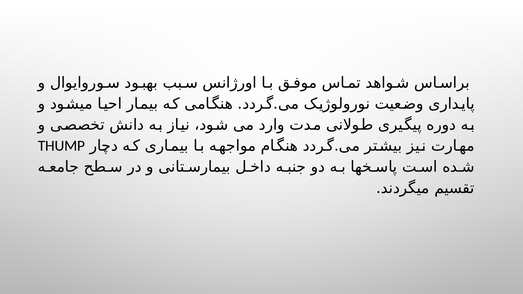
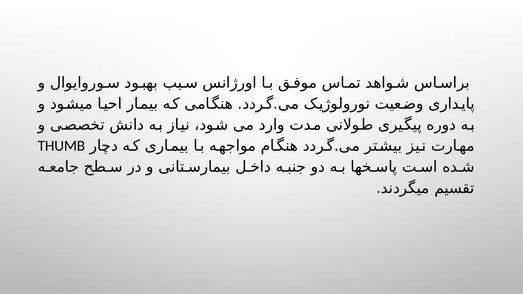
THUMP: THUMP -> THUMB
